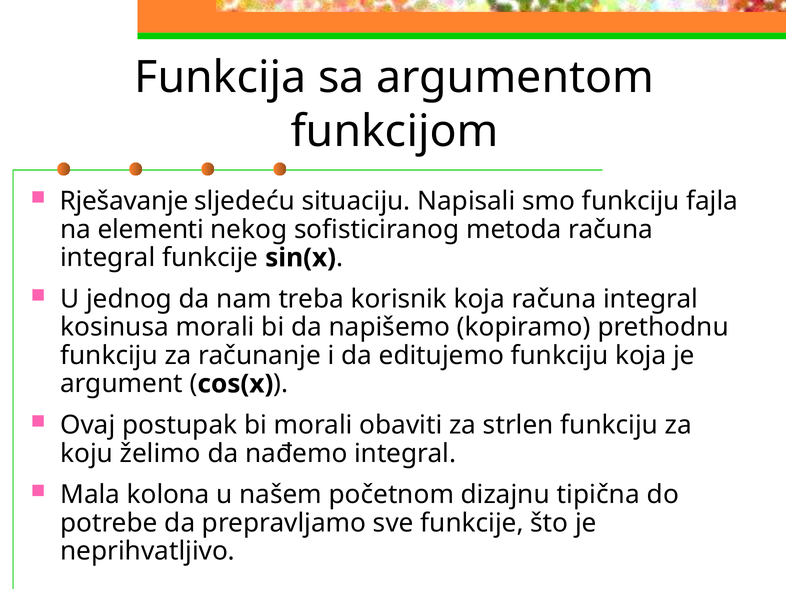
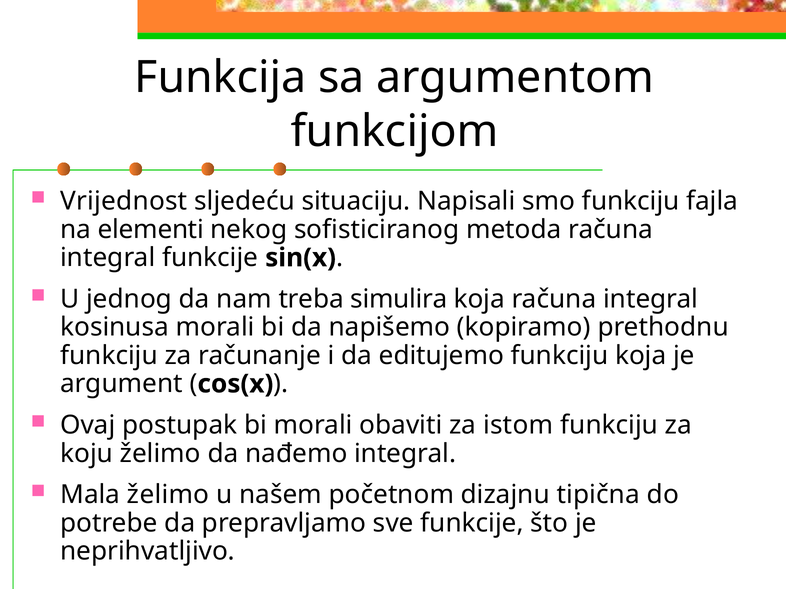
Rješavanje: Rješavanje -> Vrijednost
korisnik: korisnik -> simulira
strlen: strlen -> istom
Mala kolona: kolona -> želimo
